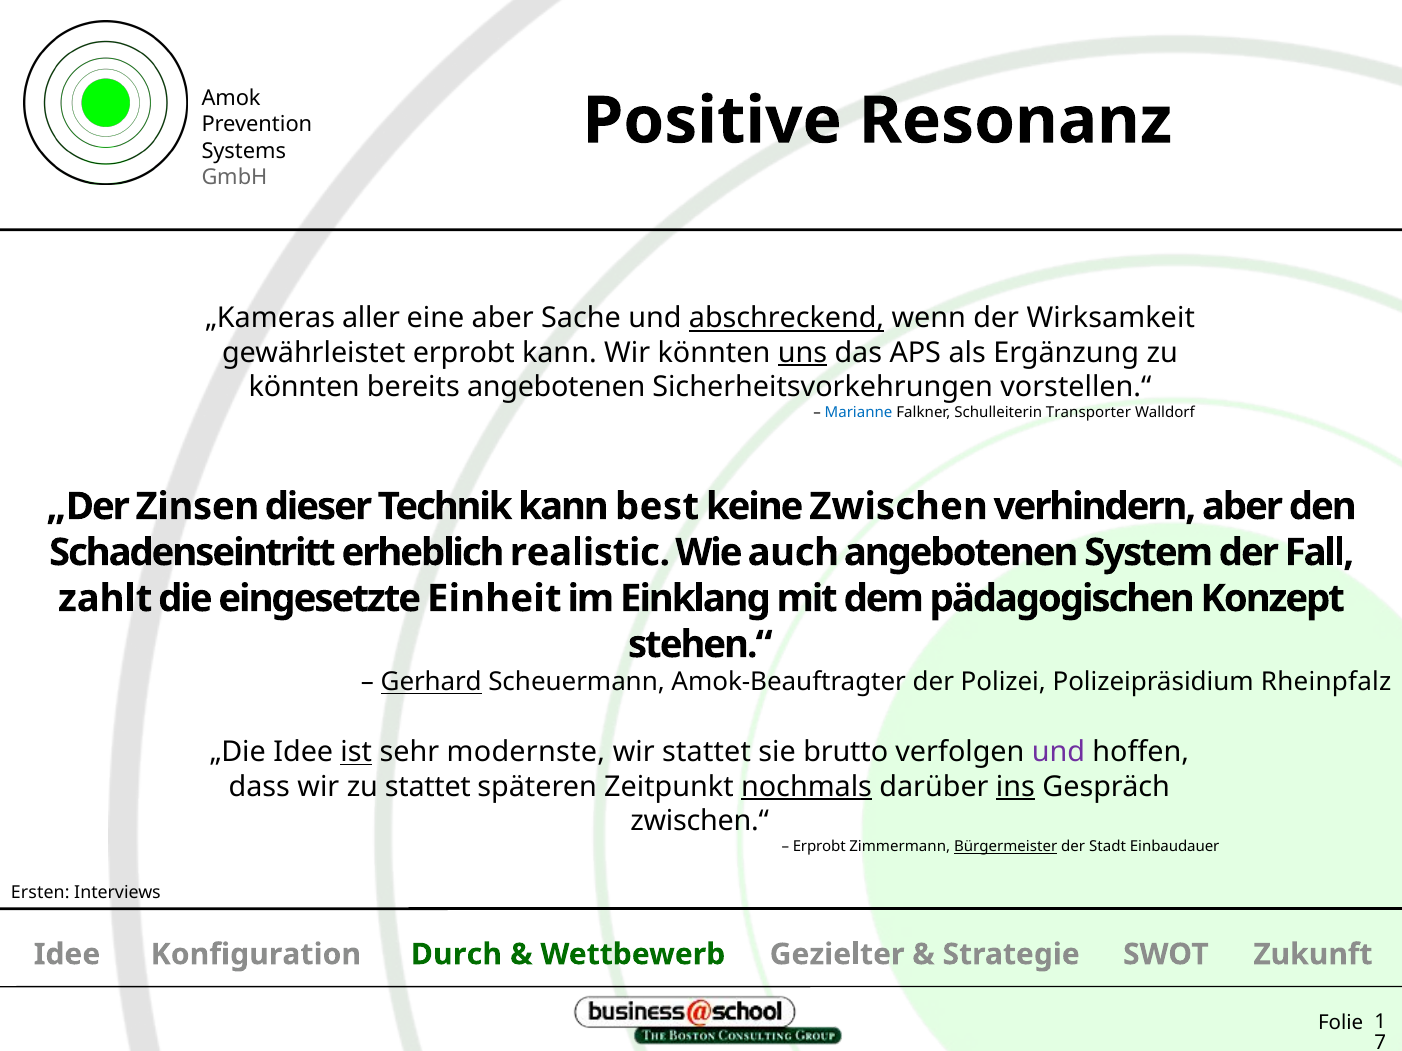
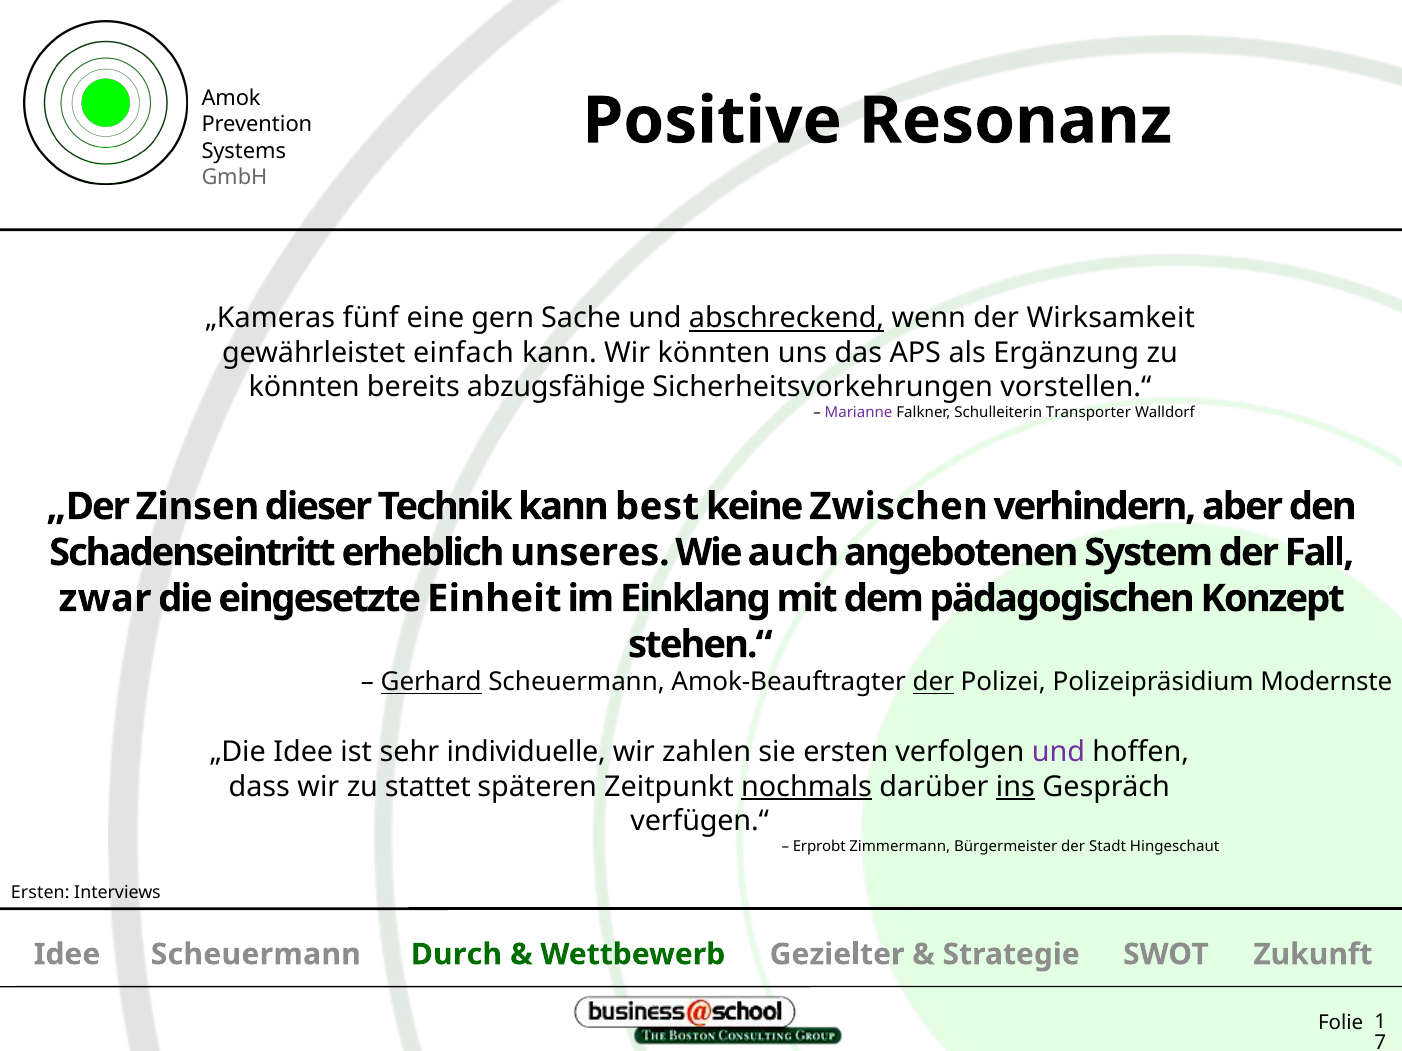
aller: aller -> fünf
eine aber: aber -> gern
gewährleistet erprobt: erprobt -> einfach
uns underline: present -> none
bereits angebotenen: angebotenen -> abzugsfähige
Marianne colour: blue -> purple
realistic: realistic -> unseres
zahlt: zahlt -> zwar
der at (933, 683) underline: none -> present
Rheinpfalz: Rheinpfalz -> Modernste
ist underline: present -> none
modernste: modernste -> individuelle
wir stattet: stattet -> zahlen
sie brutto: brutto -> ersten
zwischen.“: zwischen.“ -> verfügen.“
Bürgermeister underline: present -> none
Einbaudauer: Einbaudauer -> Hingeschaut
Konfiguration at (256, 955): Konfiguration -> Scheuermann
